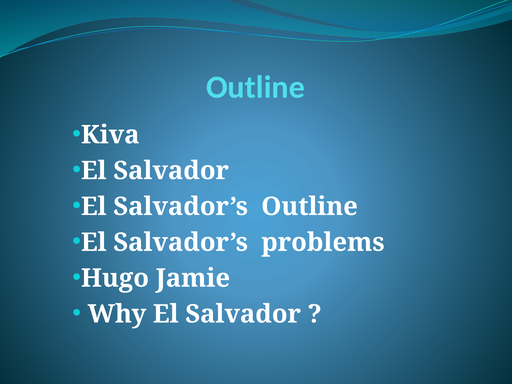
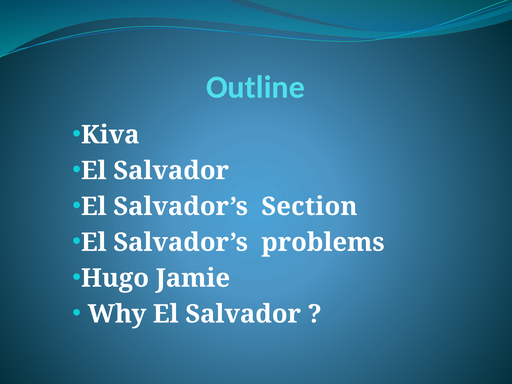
Salvador’s Outline: Outline -> Section
